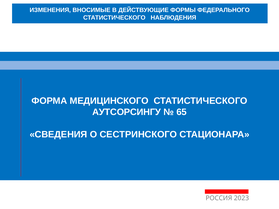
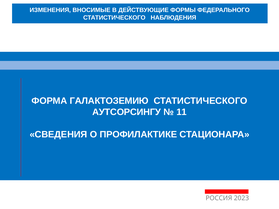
МЕДИЦИНСКОГО: МЕДИЦИНСКОГО -> ГАЛАКТОЗЕМИЮ
65: 65 -> 11
СЕСТРИНСКОГО: СЕСТРИНСКОГО -> ПРОФИЛАКТИКЕ
